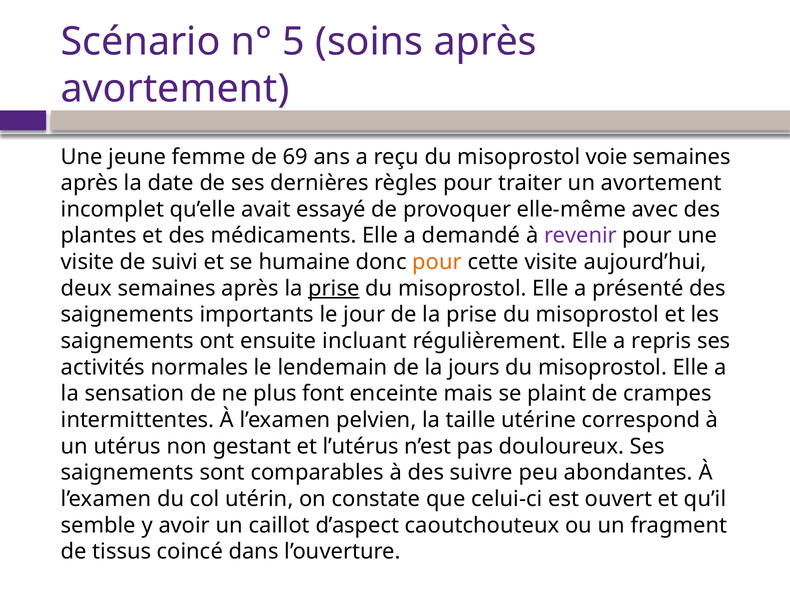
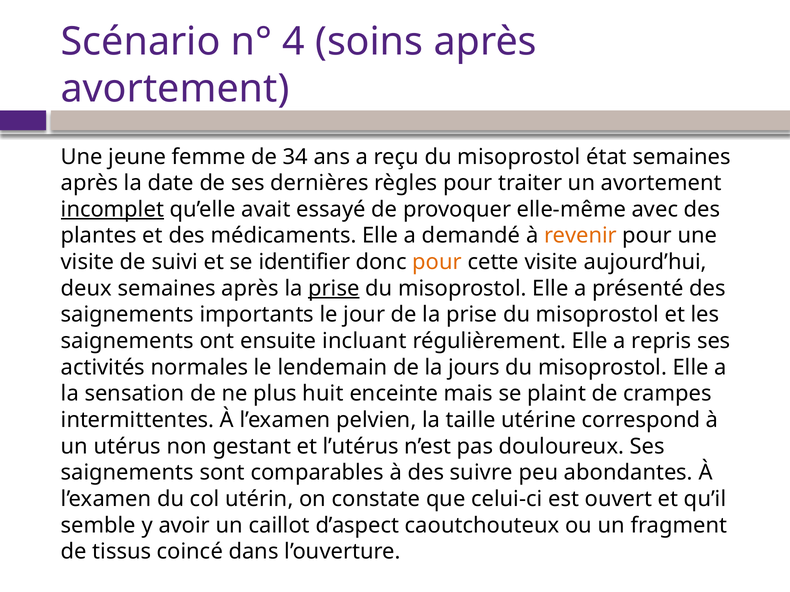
5: 5 -> 4
69: 69 -> 34
voie: voie -> état
incomplet underline: none -> present
revenir colour: purple -> orange
humaine: humaine -> identifier
font: font -> huit
